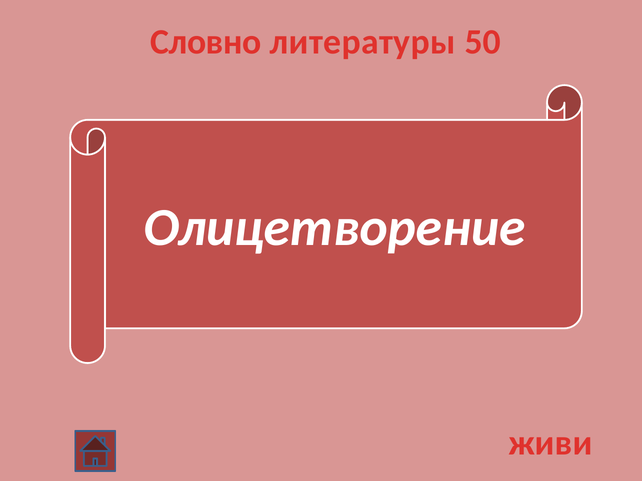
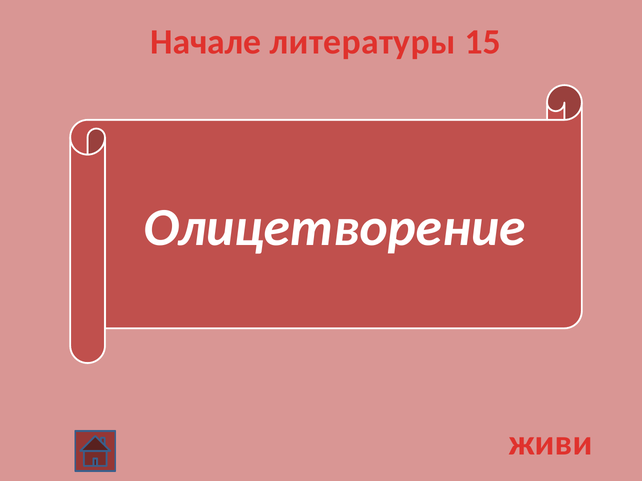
Словно: Словно -> Начале
50: 50 -> 15
